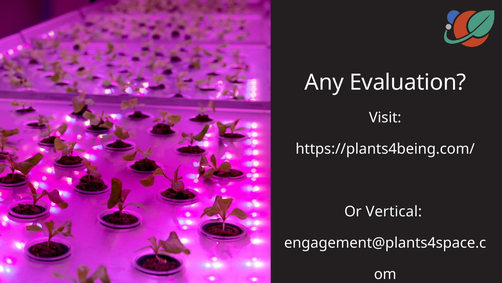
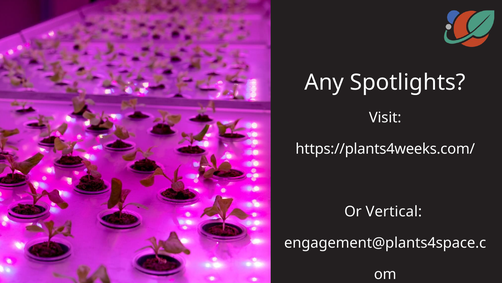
Evaluation: Evaluation -> Spotlights
https://plants4being.com/: https://plants4being.com/ -> https://plants4weeks.com/
